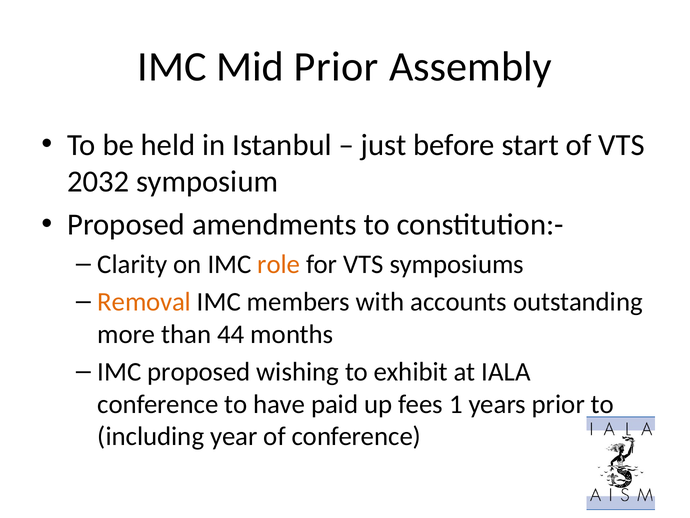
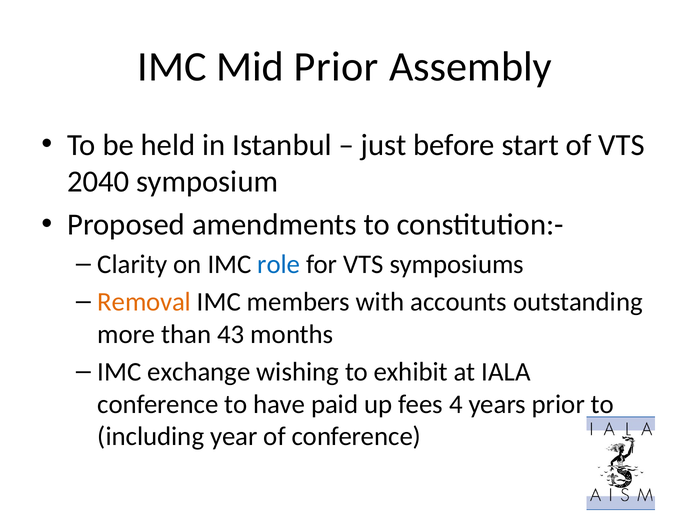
2032: 2032 -> 2040
role colour: orange -> blue
44: 44 -> 43
IMC proposed: proposed -> exchange
1: 1 -> 4
